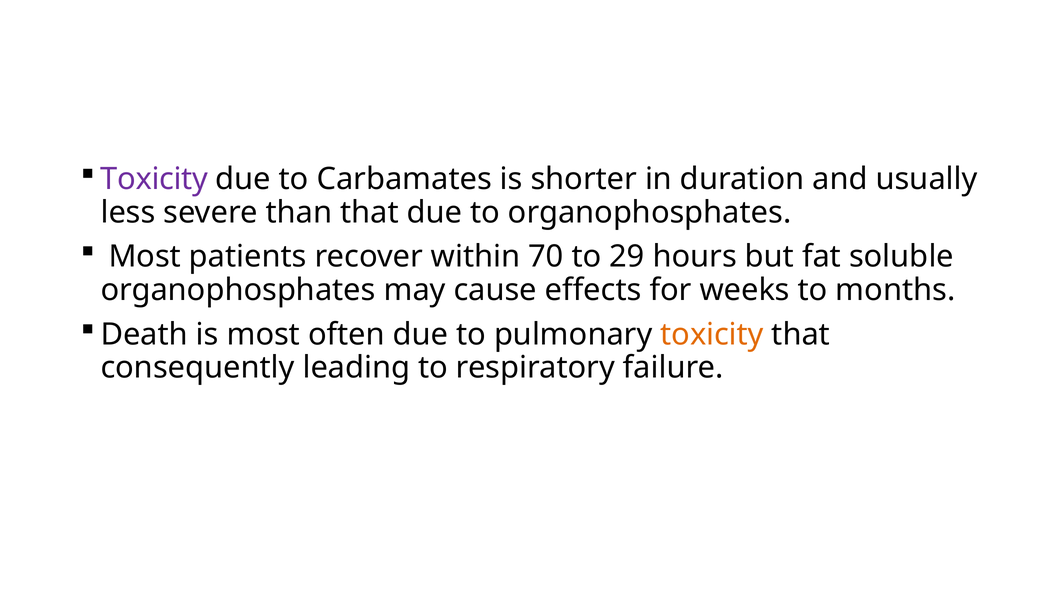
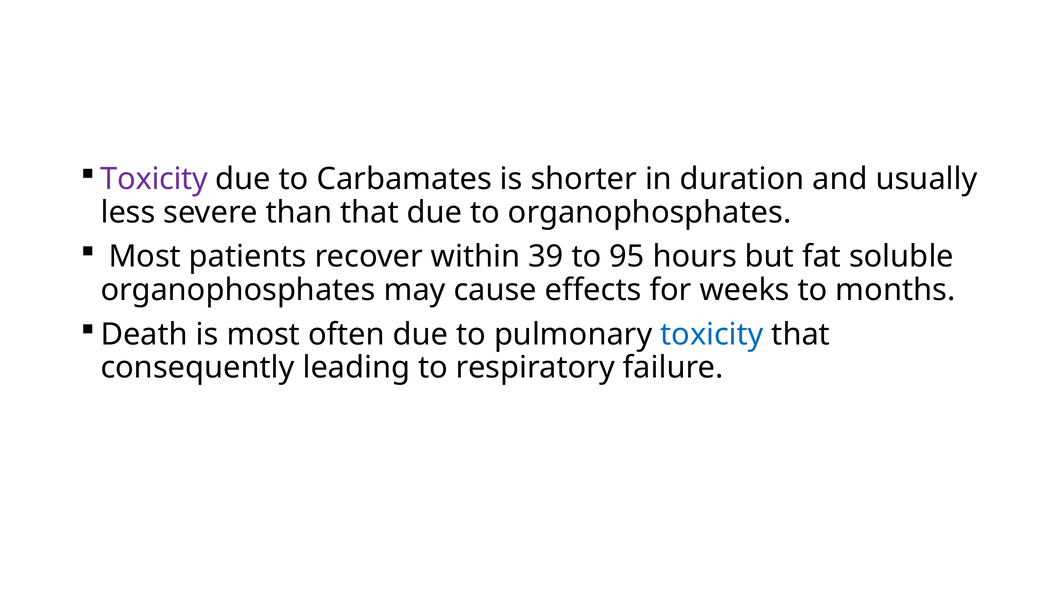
70: 70 -> 39
29: 29 -> 95
toxicity at (712, 334) colour: orange -> blue
